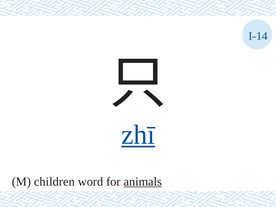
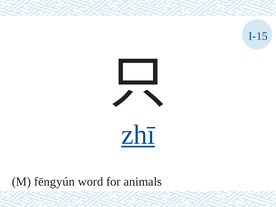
I-14: I-14 -> I-15
children: children -> fēngyún
animals underline: present -> none
